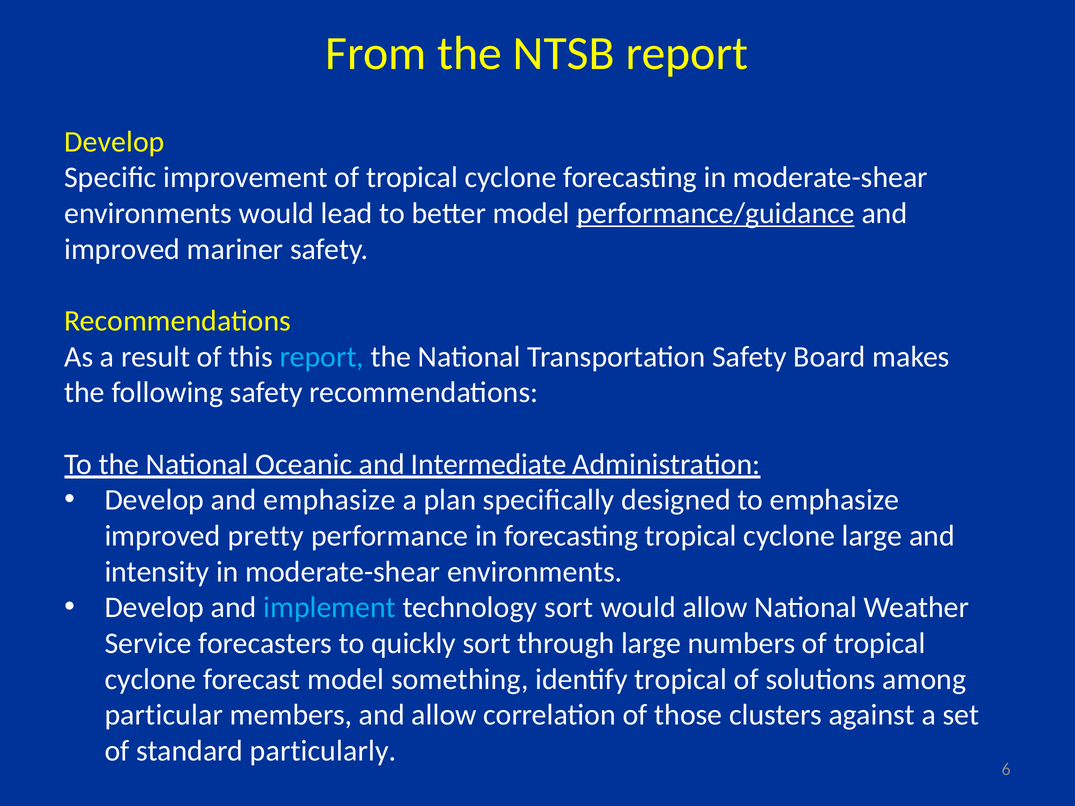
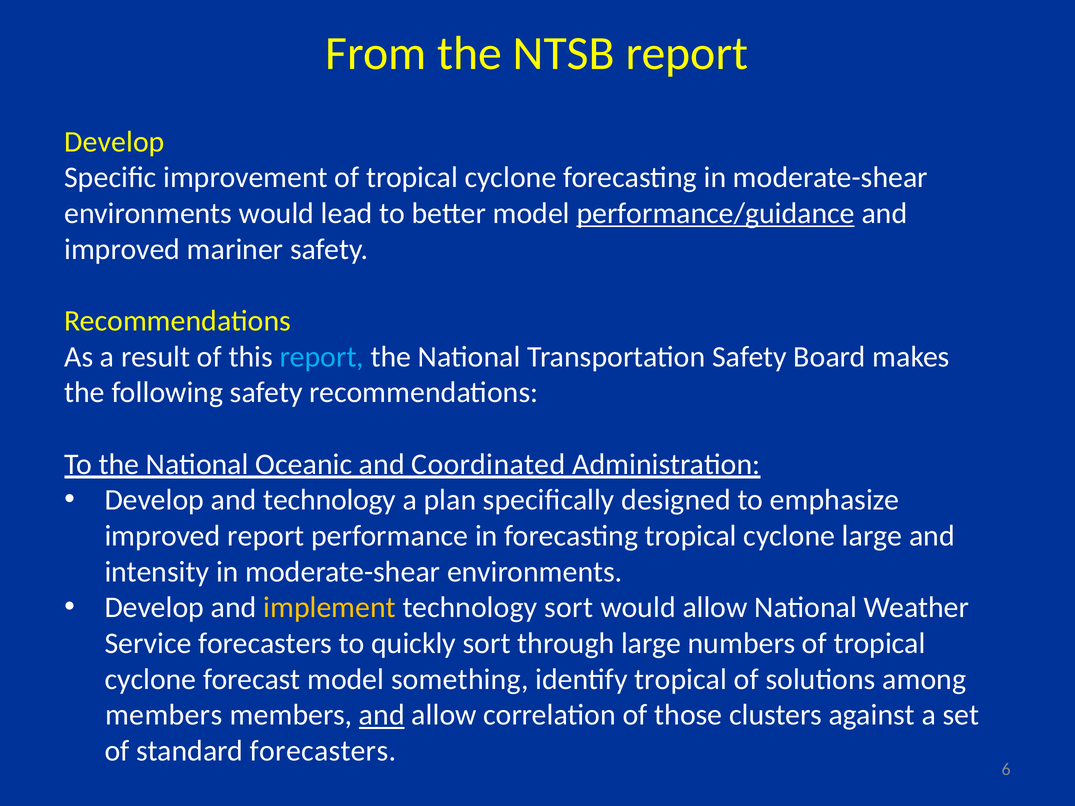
Intermediate: Intermediate -> Coordinated
and emphasize: emphasize -> technology
improved pretty: pretty -> report
implement colour: light blue -> yellow
particular at (164, 715): particular -> members
and at (382, 715) underline: none -> present
standard particularly: particularly -> forecasters
